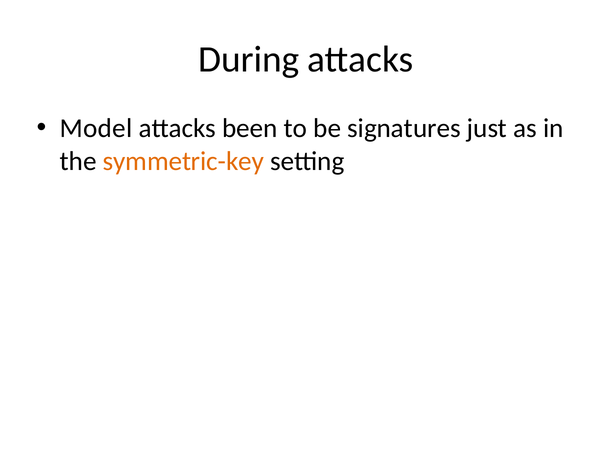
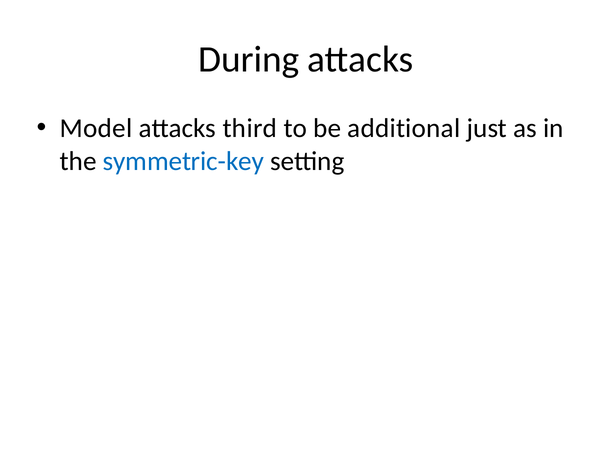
been: been -> third
signatures: signatures -> additional
symmetric-key colour: orange -> blue
